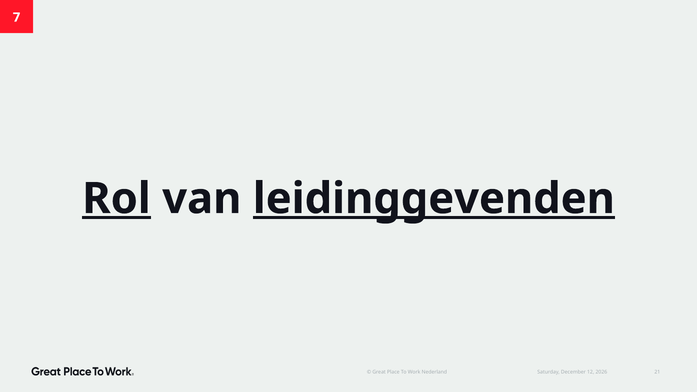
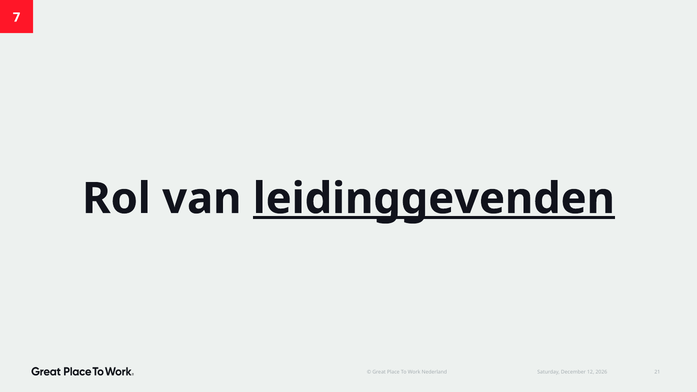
Rol underline: present -> none
